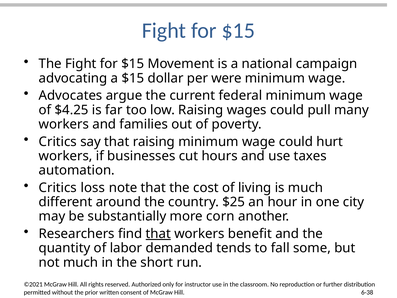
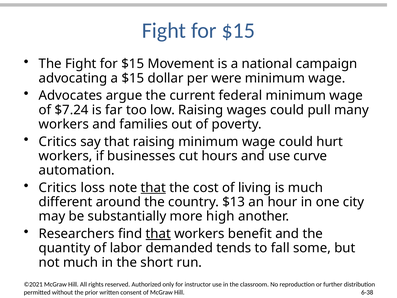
$4.25: $4.25 -> $7.24
taxes: taxes -> curve
that at (153, 188) underline: none -> present
$25: $25 -> $13
corn: corn -> high
